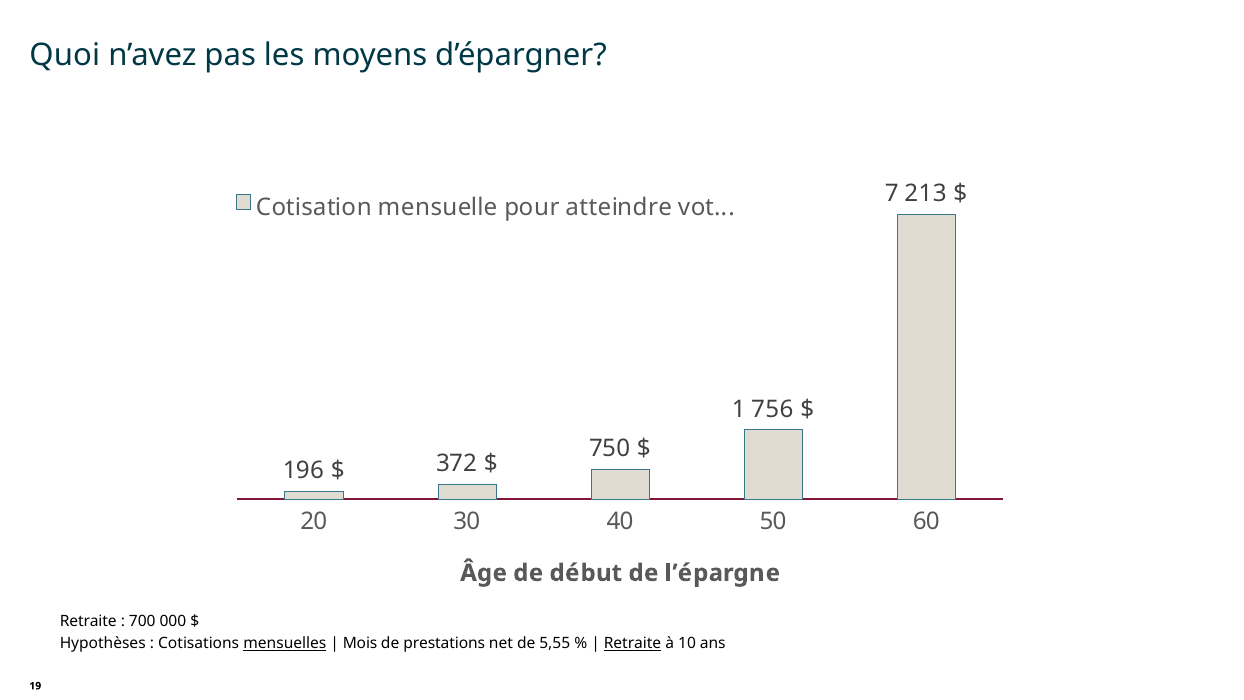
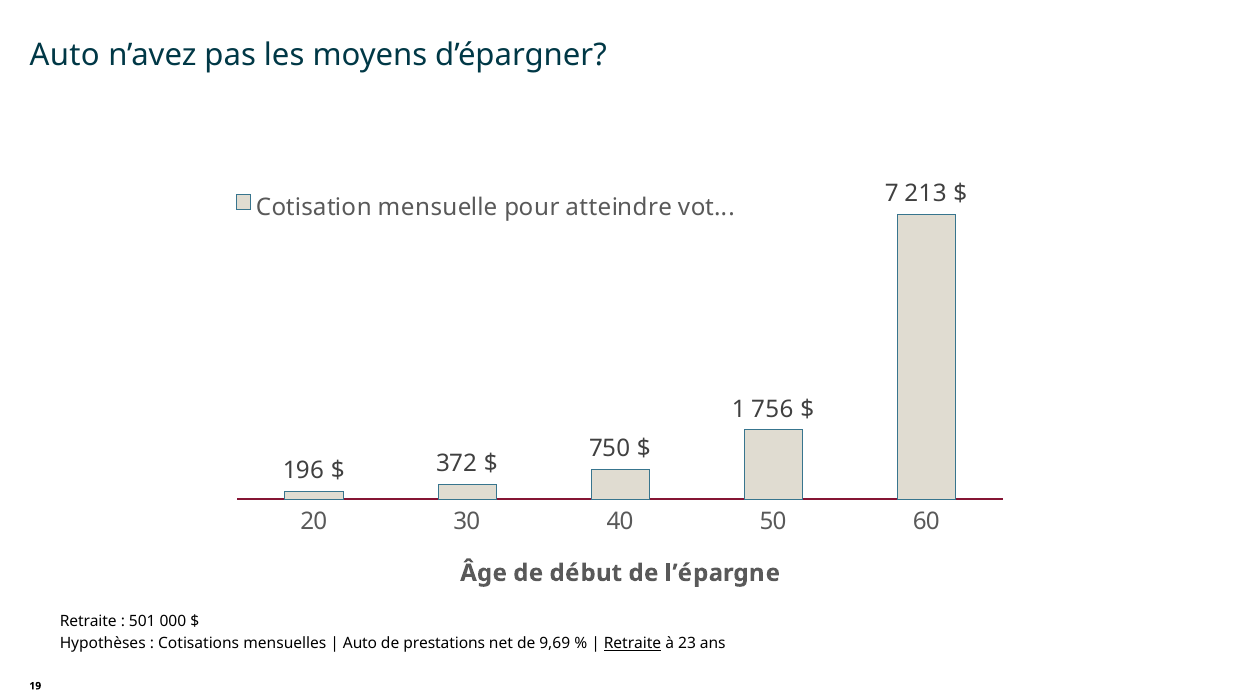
Quoi at (65, 55): Quoi -> Auto
700: 700 -> 501
mensuelles underline: present -> none
Mois at (360, 643): Mois -> Auto
5,55: 5,55 -> 9,69
10: 10 -> 23
